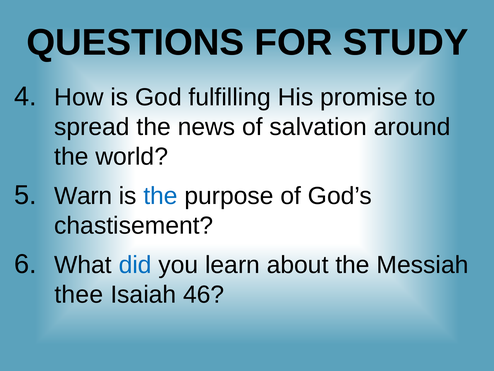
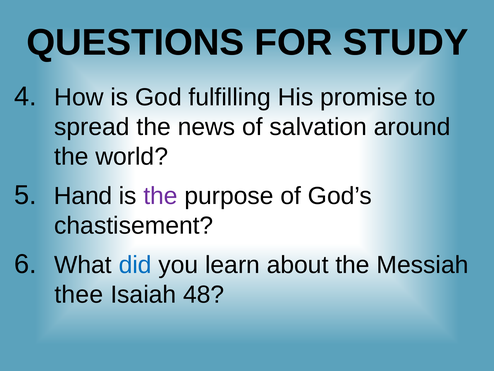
Warn: Warn -> Hand
the at (161, 196) colour: blue -> purple
46: 46 -> 48
